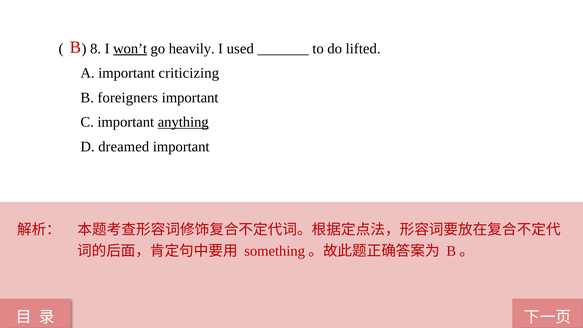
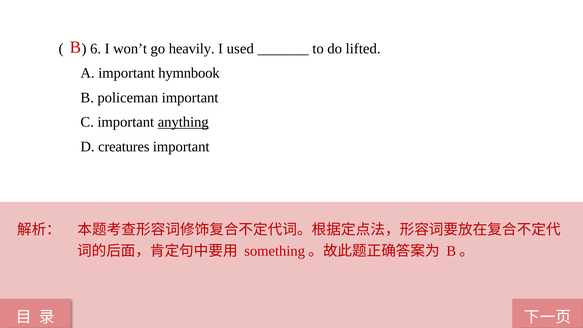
8: 8 -> 6
won’t underline: present -> none
criticizing: criticizing -> hymnbook
foreigners: foreigners -> policeman
dreamed: dreamed -> creatures
